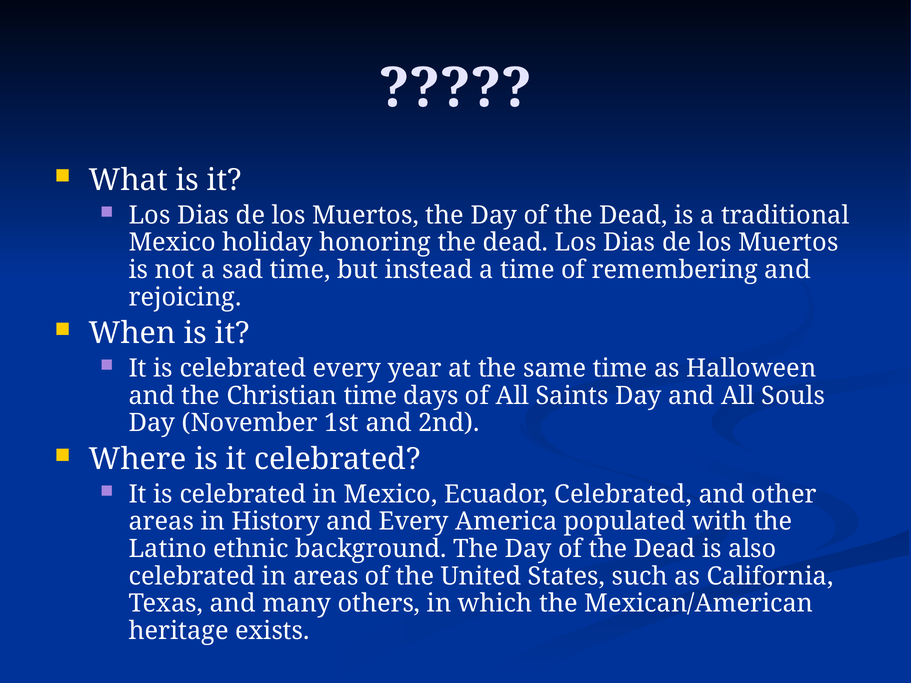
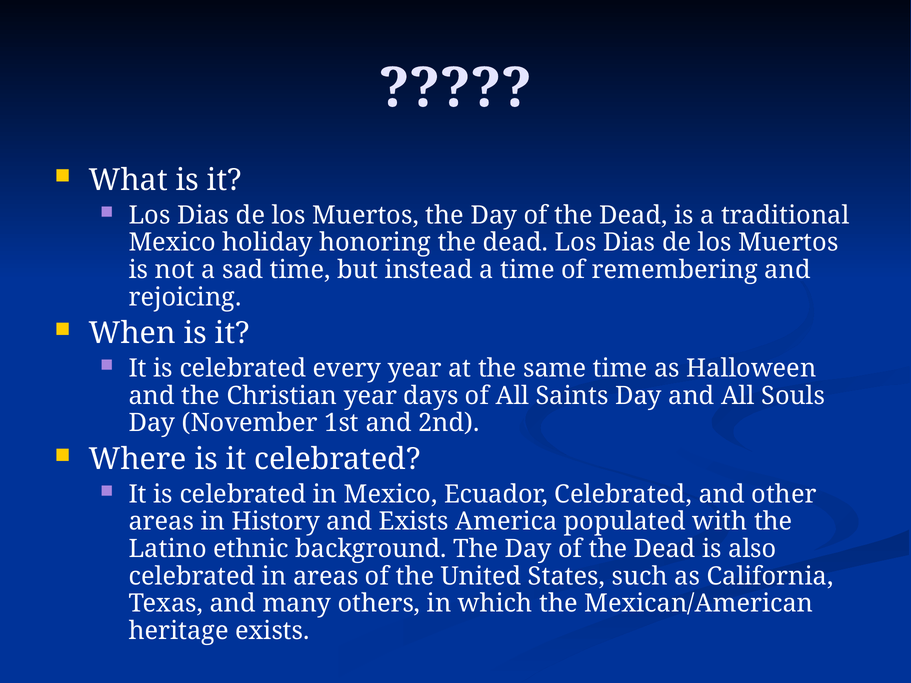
Christian time: time -> year
and Every: Every -> Exists
